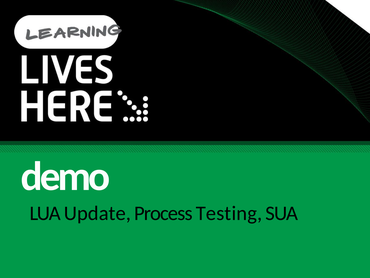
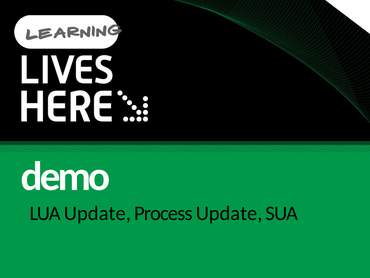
Process Testing: Testing -> Update
